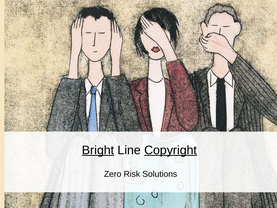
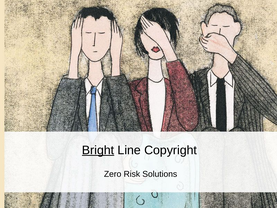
Copyright underline: present -> none
